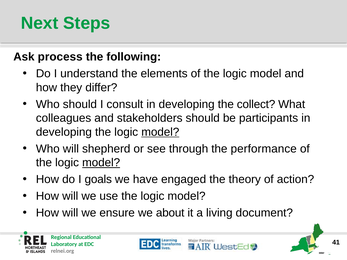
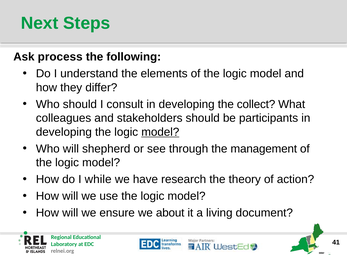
performance: performance -> management
model at (101, 163) underline: present -> none
goals: goals -> while
engaged: engaged -> research
